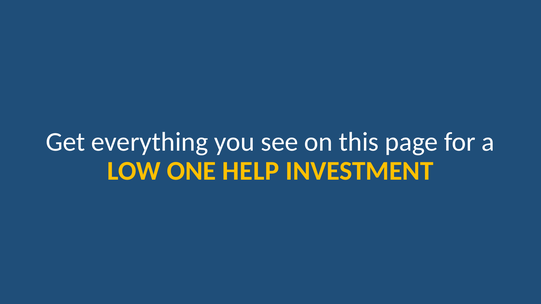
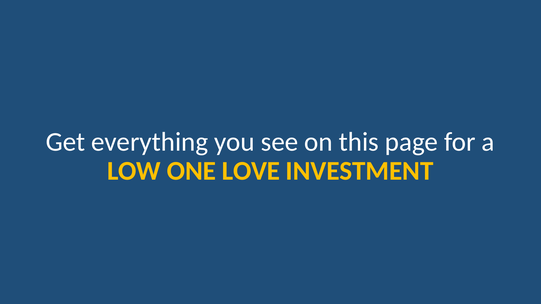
HELP: HELP -> LOVE
